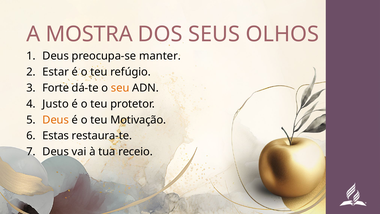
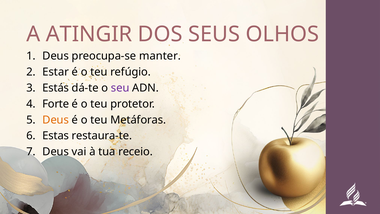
MOSTRA: MOSTRA -> ATINGIR
Forte: Forte -> Estás
seu colour: orange -> purple
Justo: Justo -> Forte
Motivação: Motivação -> Metáforas
